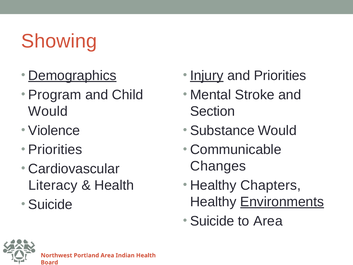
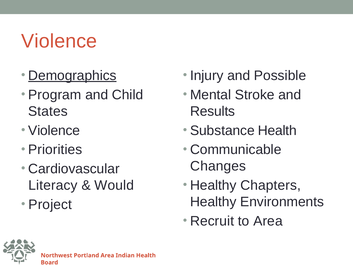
Showing at (59, 41): Showing -> Violence
Injury underline: present -> none
and Priorities: Priorities -> Possible
Would at (48, 111): Would -> States
Section: Section -> Results
Substance Would: Would -> Health
Health at (114, 185): Health -> Would
Environments underline: present -> none
Suicide at (50, 204): Suicide -> Project
Suicide at (212, 221): Suicide -> Recruit
